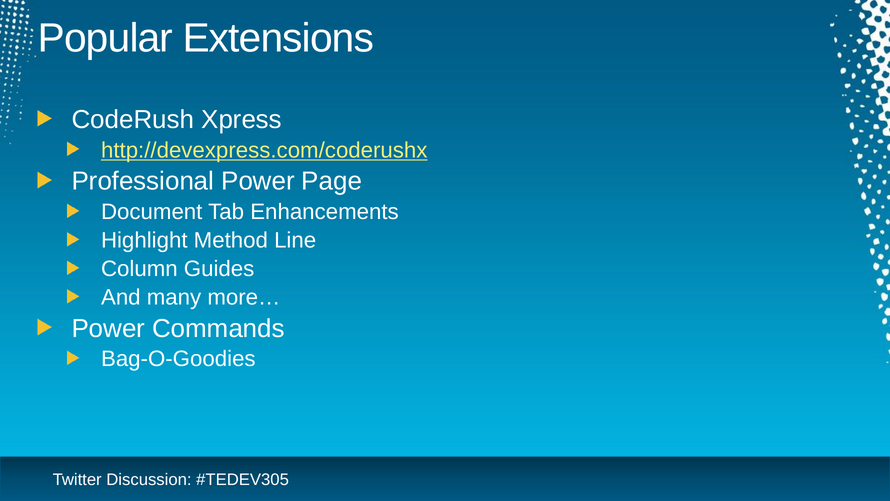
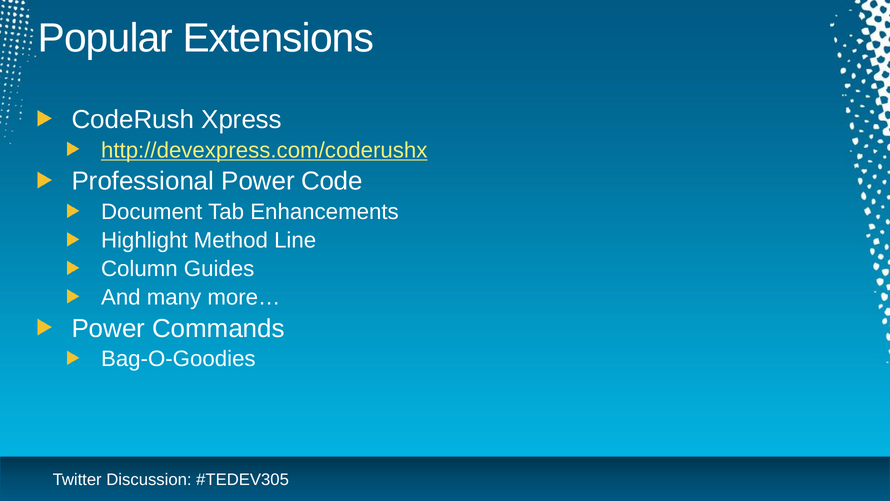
Page: Page -> Code
